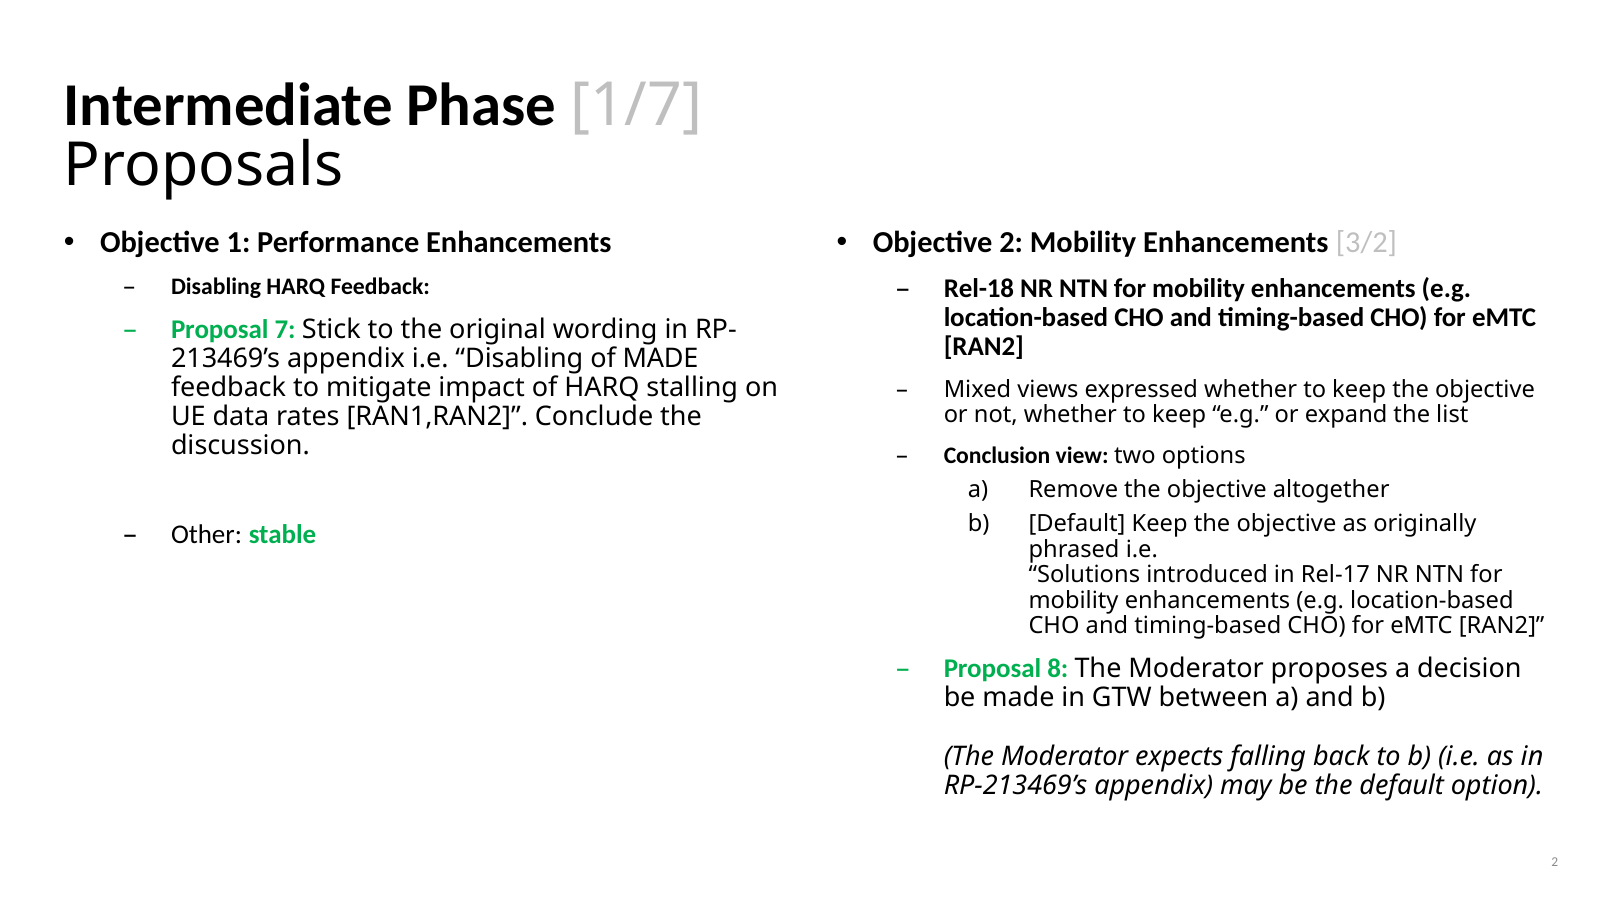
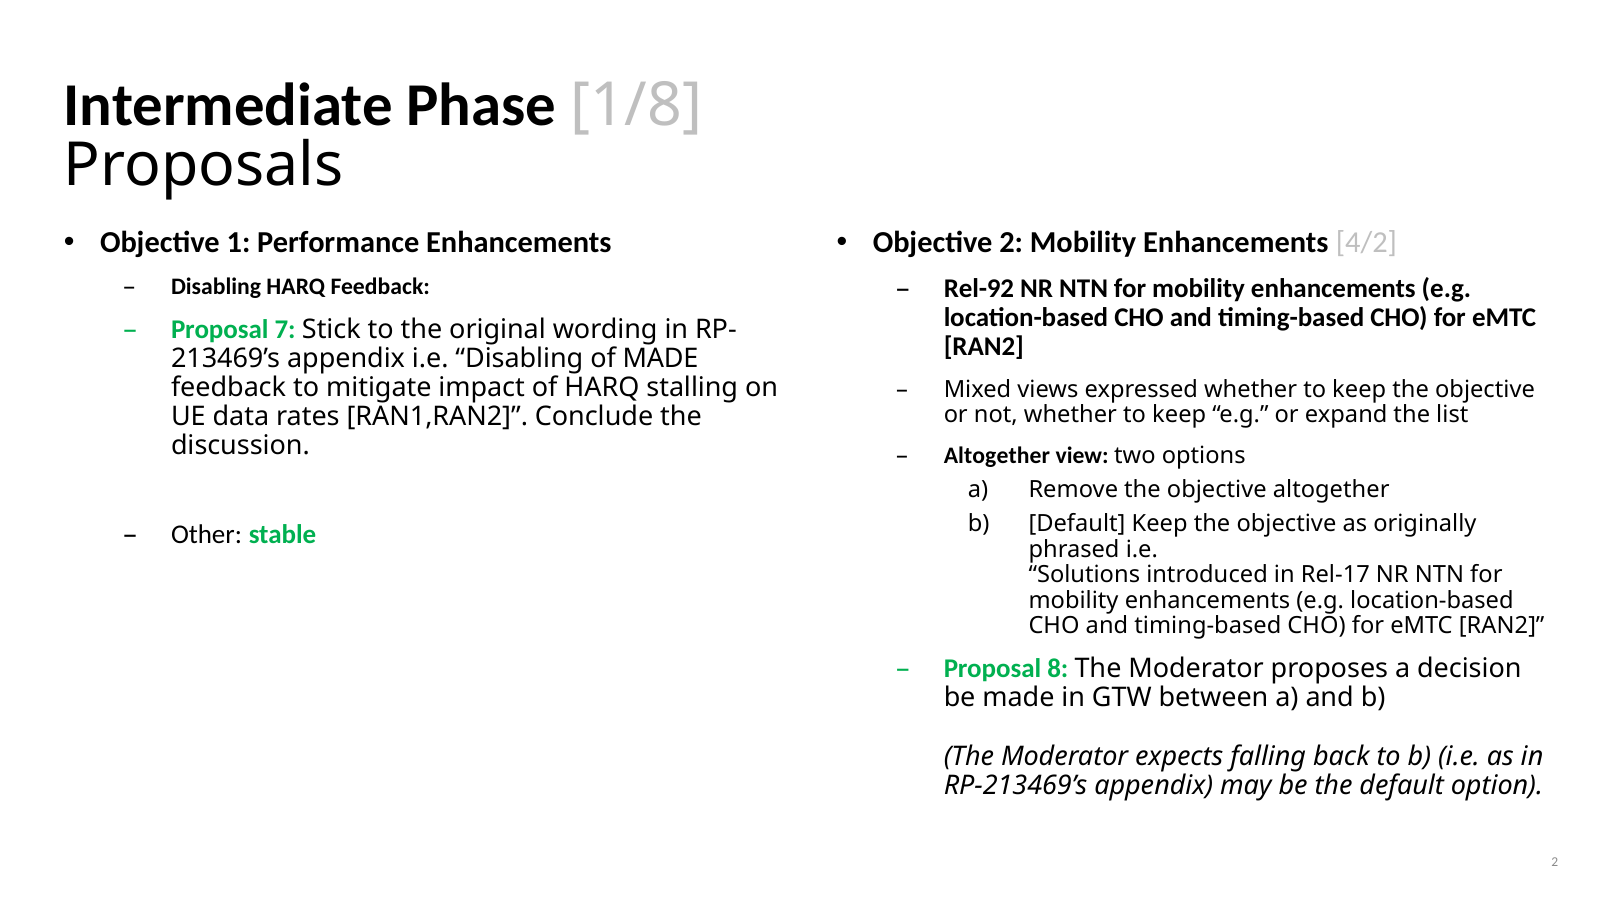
1/7: 1/7 -> 1/8
3/2: 3/2 -> 4/2
Rel-18: Rel-18 -> Rel-92
Conclusion at (997, 456): Conclusion -> Altogether
